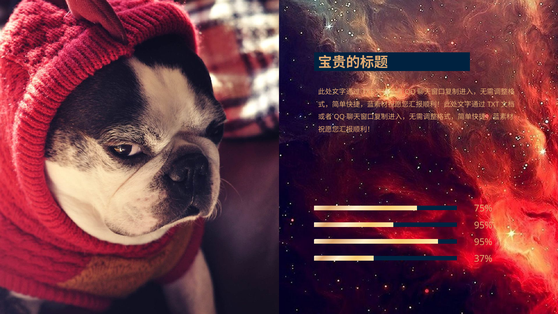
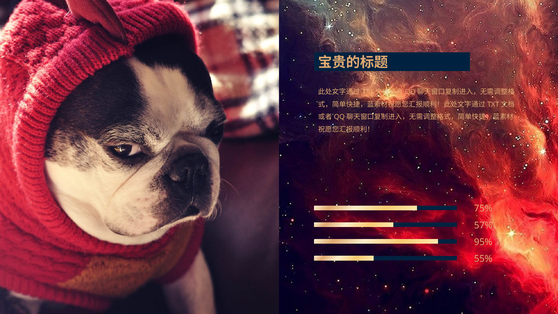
95% at (483, 225): 95% -> 57%
37%: 37% -> 55%
